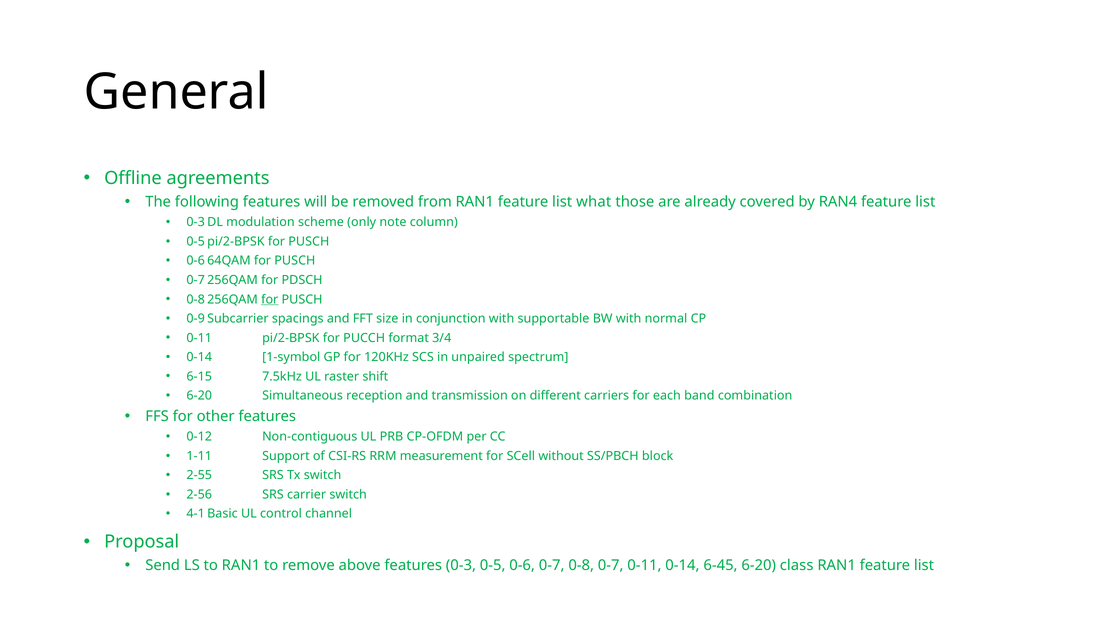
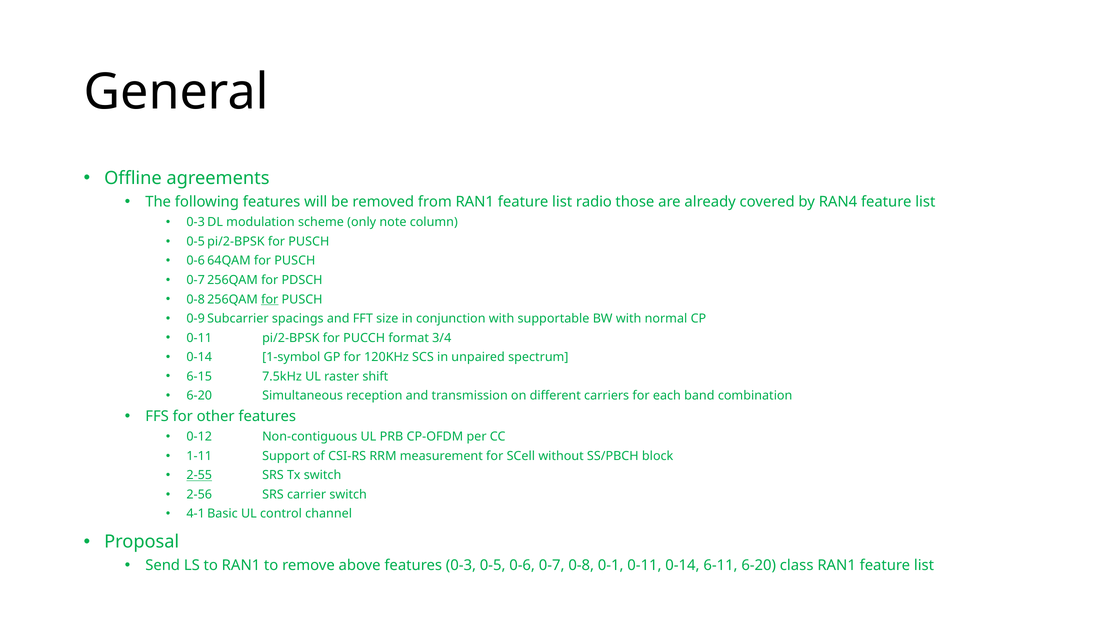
what: what -> radio
2-55 underline: none -> present
0-8 0-7: 0-7 -> 0-1
6-45: 6-45 -> 6-11
